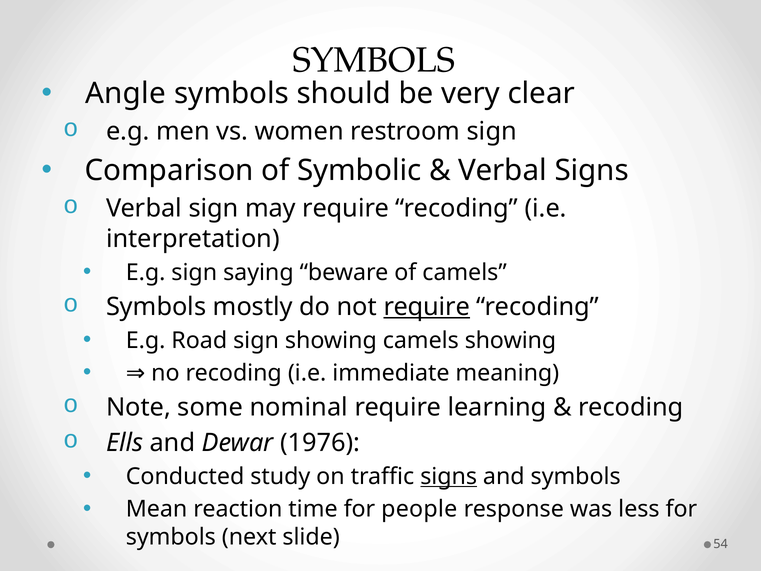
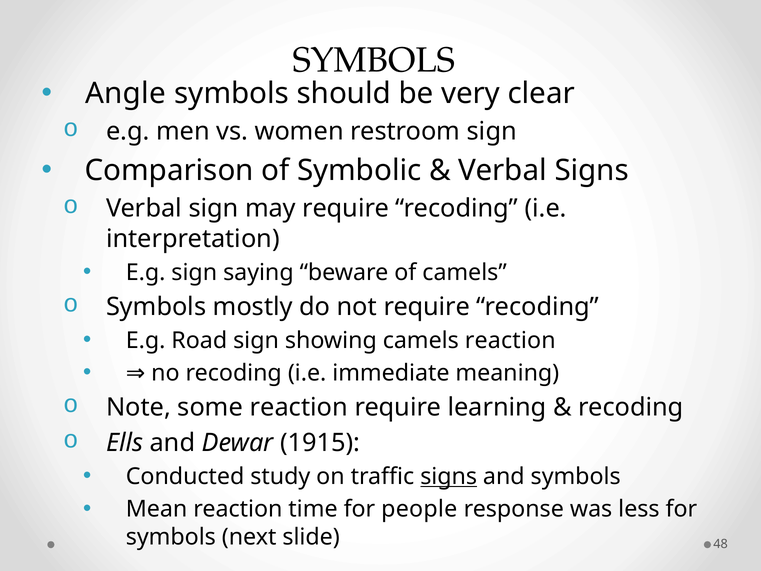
require at (427, 307) underline: present -> none
camels showing: showing -> reaction
some nominal: nominal -> reaction
1976: 1976 -> 1915
54: 54 -> 48
